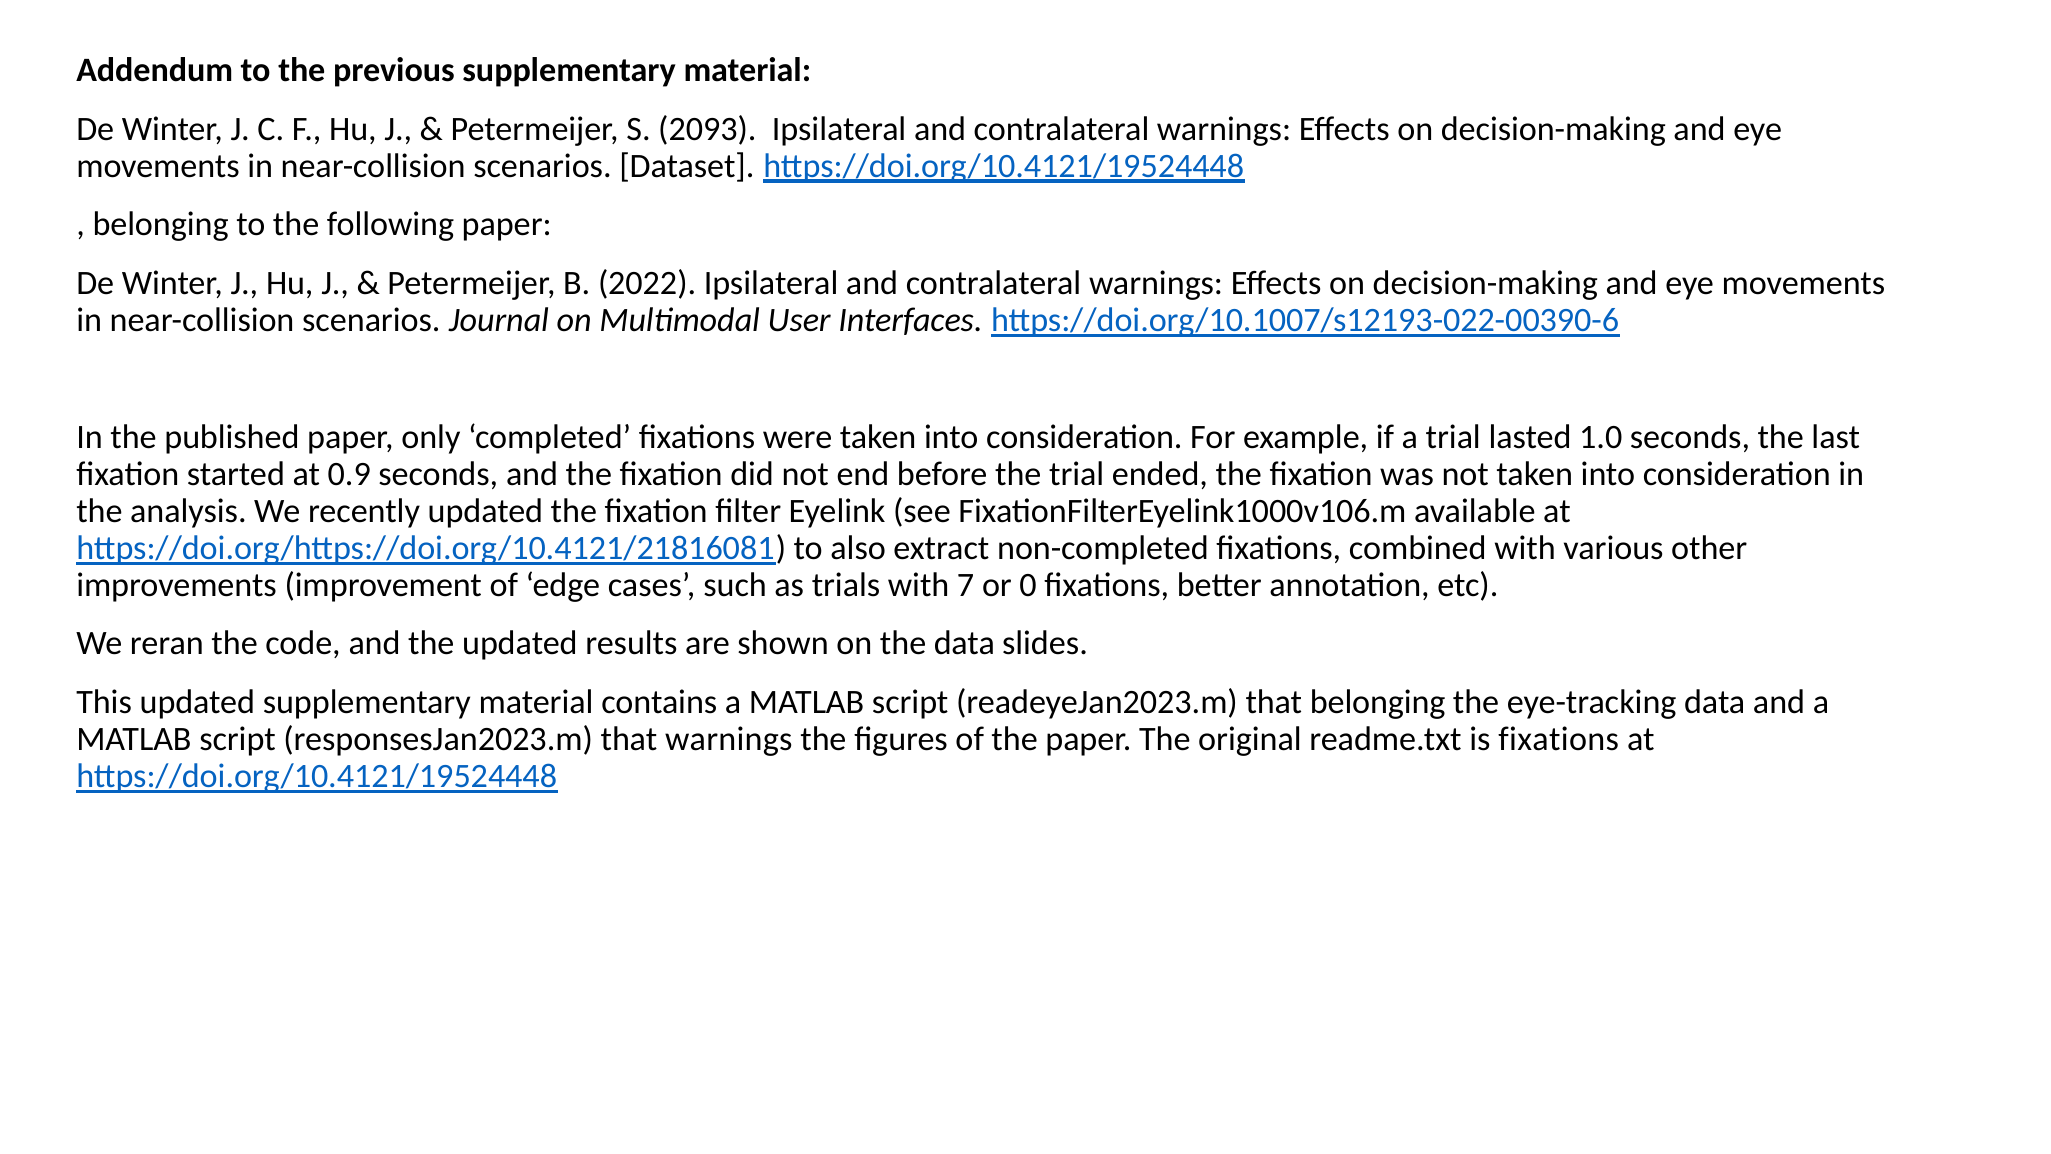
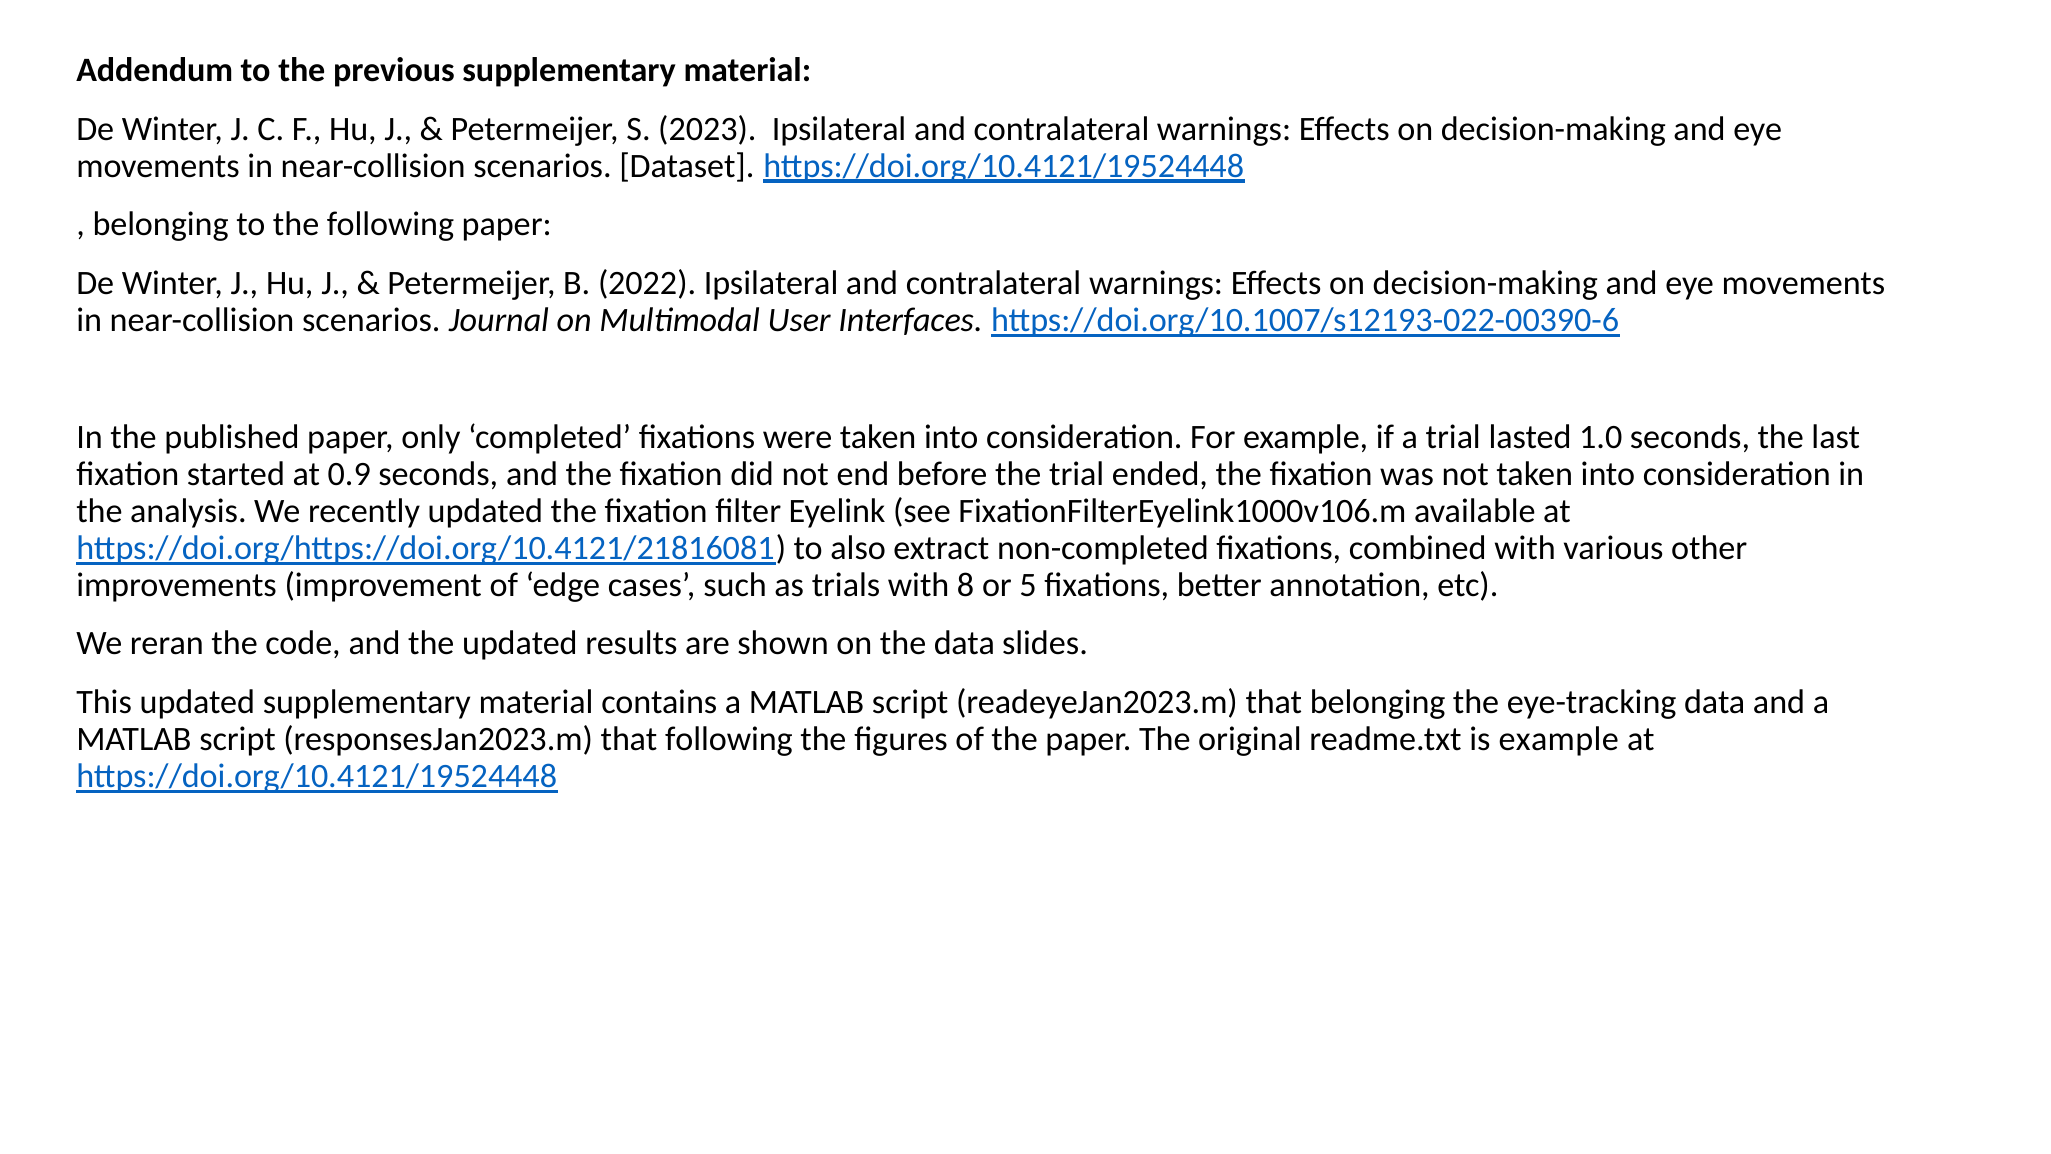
2093: 2093 -> 2023
7: 7 -> 8
0: 0 -> 5
that warnings: warnings -> following
is fixations: fixations -> example
